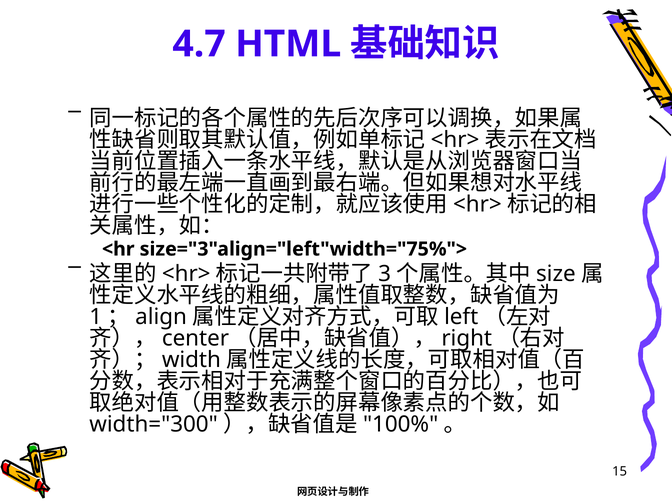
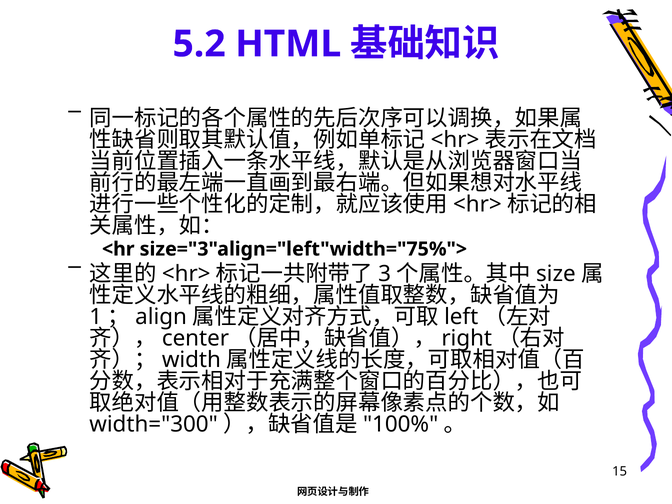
4.7: 4.7 -> 5.2
